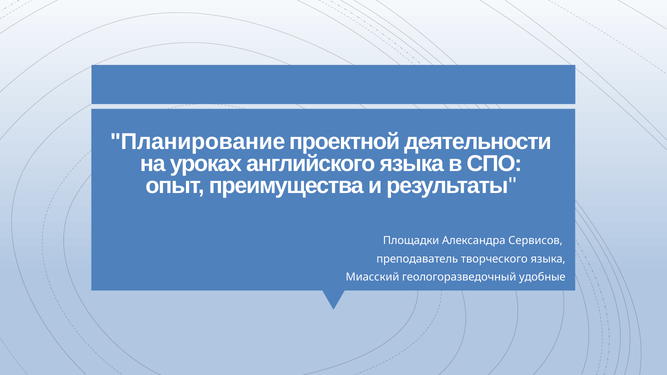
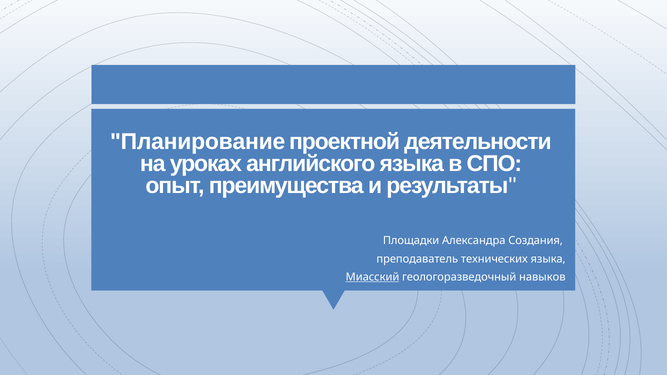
Сервисов: Сервисов -> Создания
творческого: творческого -> технических
Миасский underline: none -> present
удобные: удобные -> навыков
